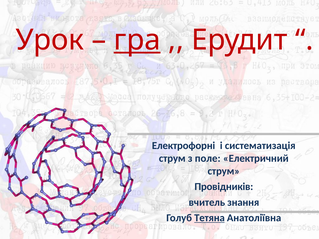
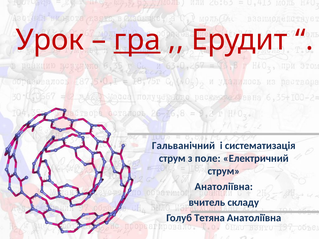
Електрофорні: Електрофорні -> Гальванічний
Провідників at (224, 187): Провідників -> Анатоліївна
знання: знання -> складу
Тетяна underline: present -> none
